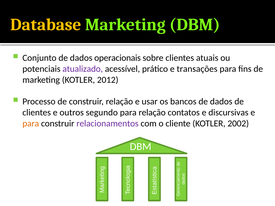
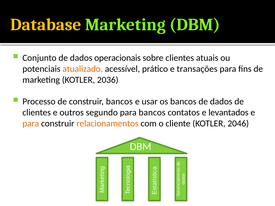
atualizado colour: purple -> orange
2012: 2012 -> 2036
construir relação: relação -> bancos
para relação: relação -> bancos
discursivas: discursivas -> levantados
relacionamentos colour: purple -> orange
2002: 2002 -> 2046
